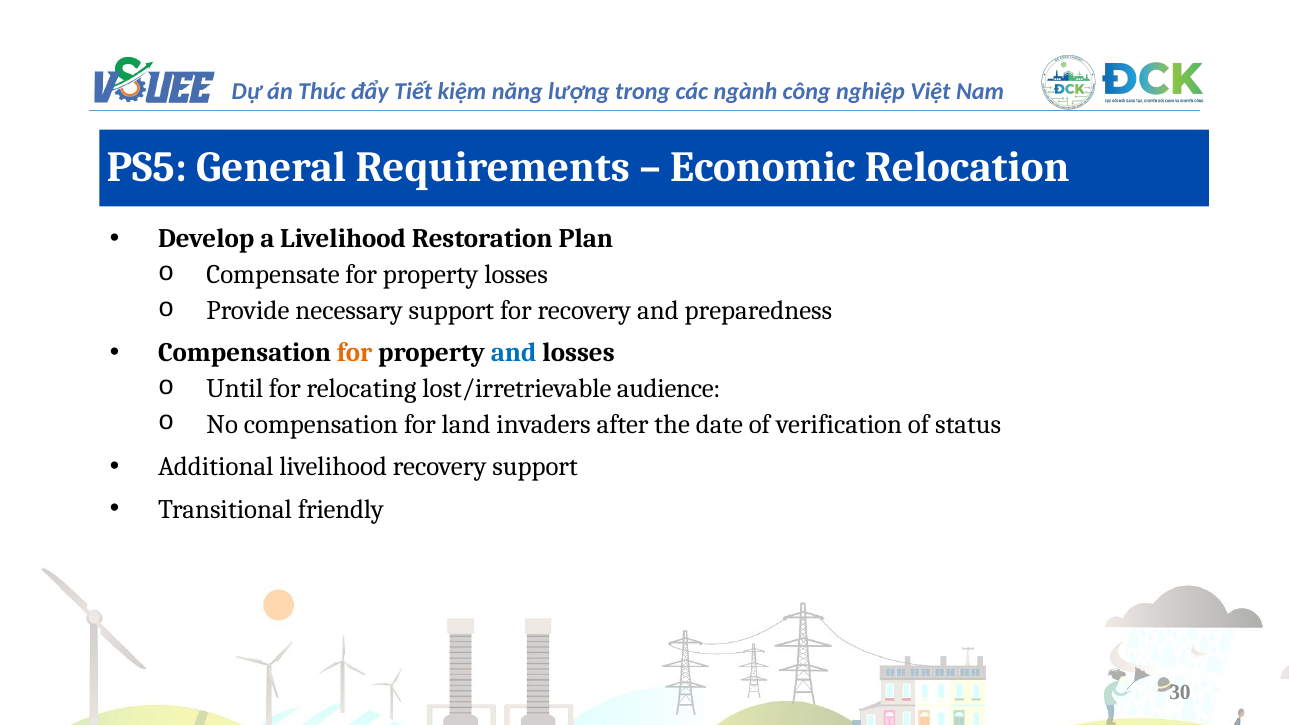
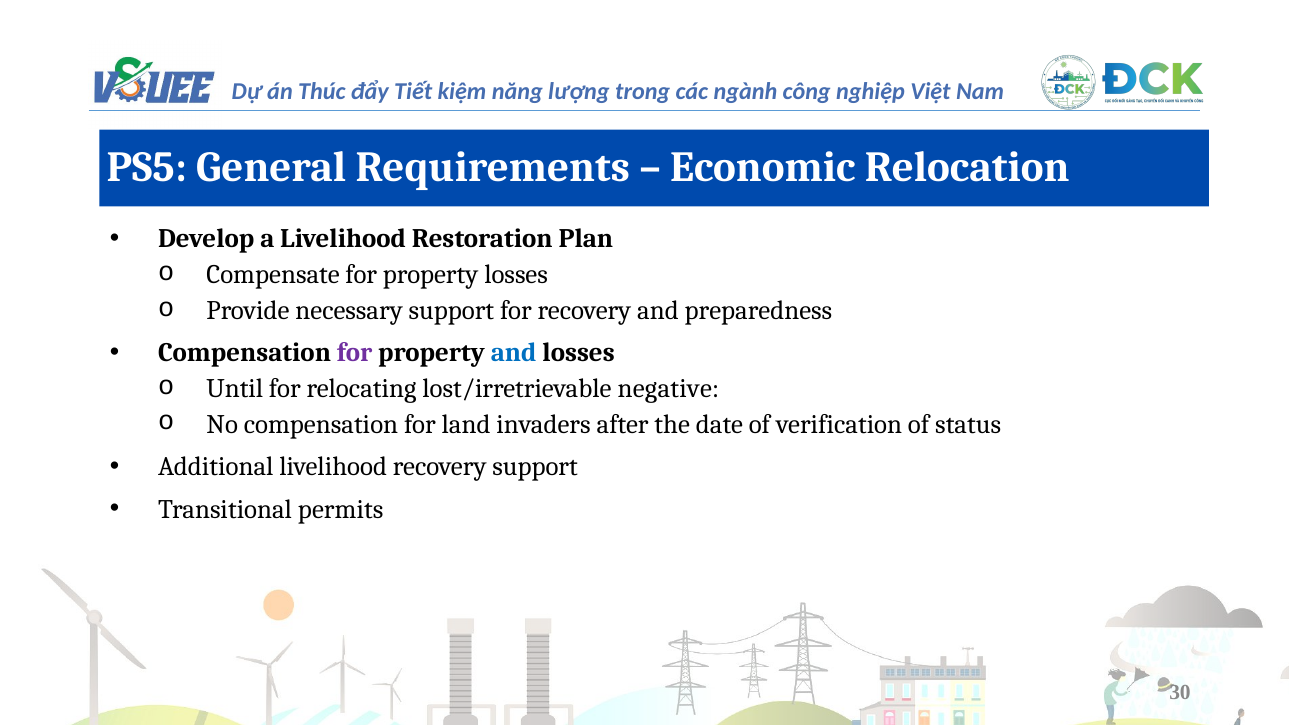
for at (355, 353) colour: orange -> purple
audience: audience -> negative
friendly: friendly -> permits
